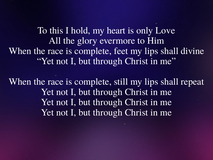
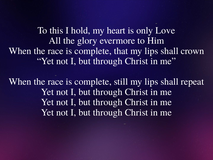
feet: feet -> that
divine: divine -> crown
